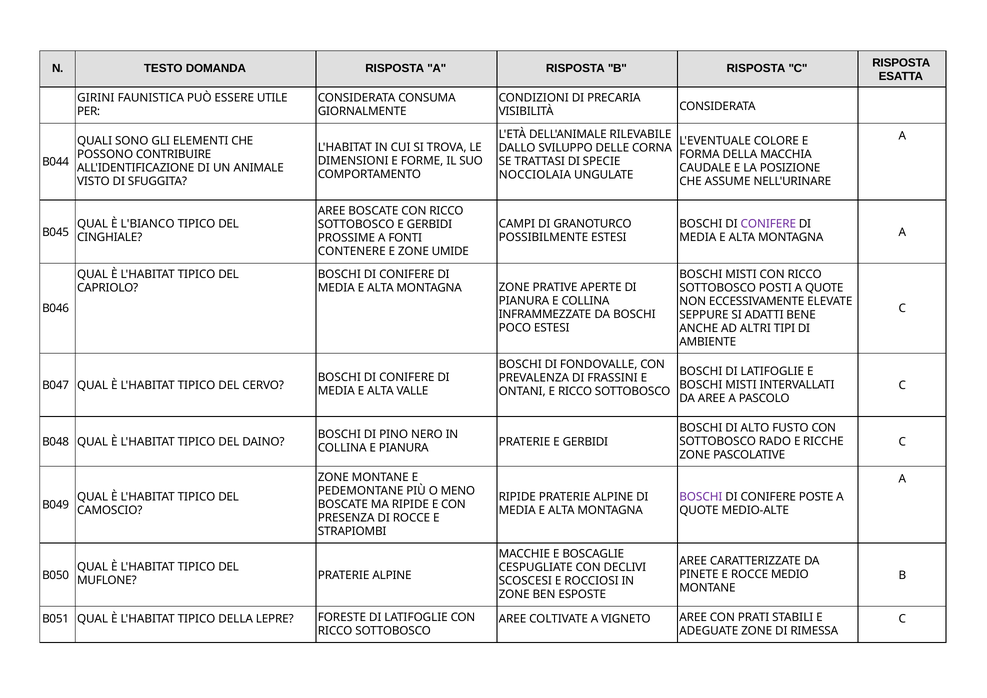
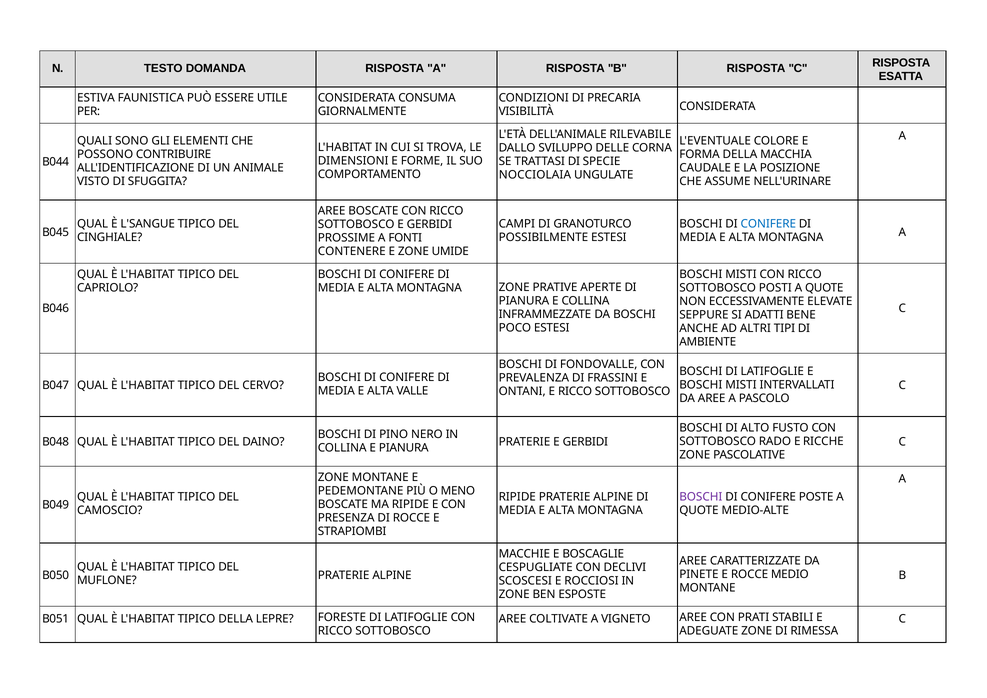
GIRINI: GIRINI -> ESTIVA
L'BIANCO: L'BIANCO -> L'SANGUE
CONIFERE at (768, 224) colour: purple -> blue
